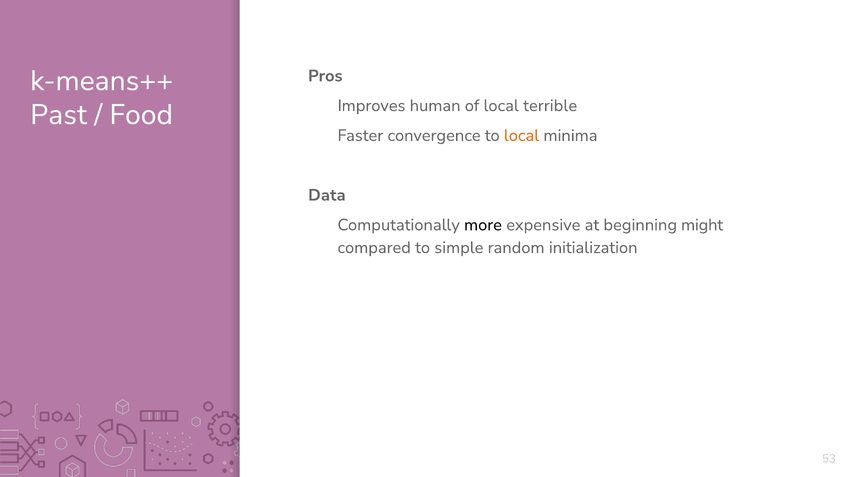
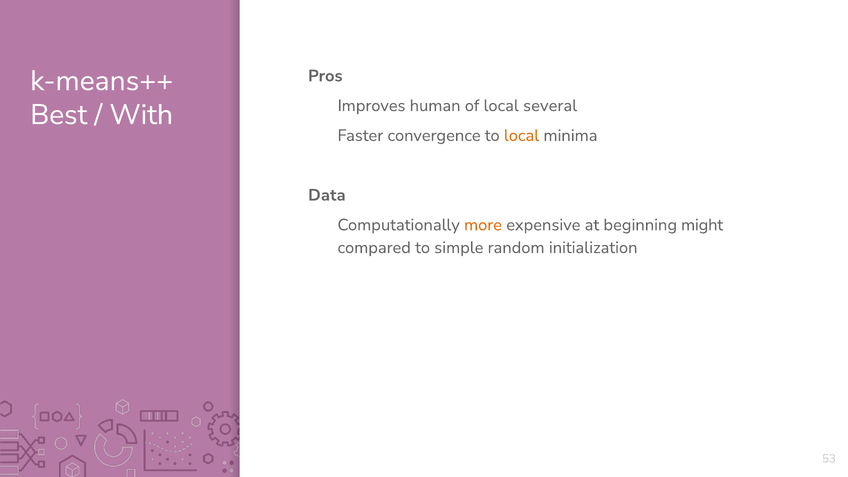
terrible: terrible -> several
Past: Past -> Best
Food: Food -> With
more colour: black -> orange
